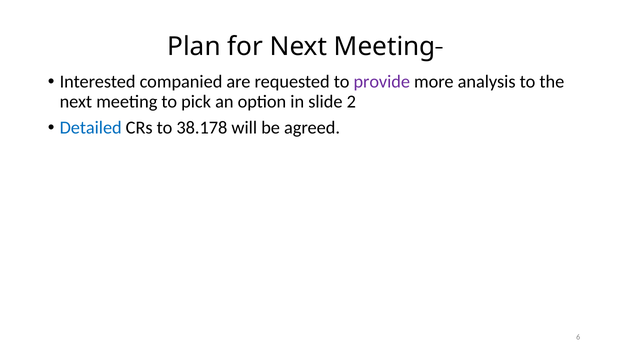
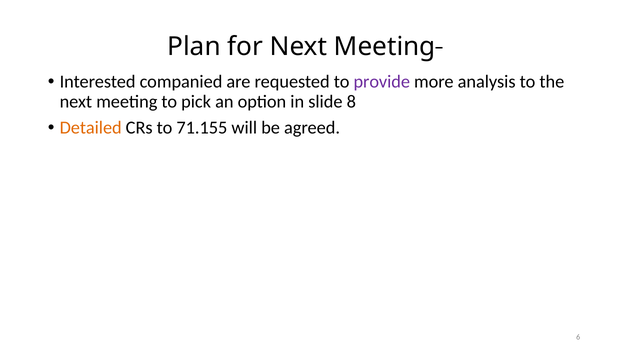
2: 2 -> 8
Detailed colour: blue -> orange
38.178: 38.178 -> 71.155
